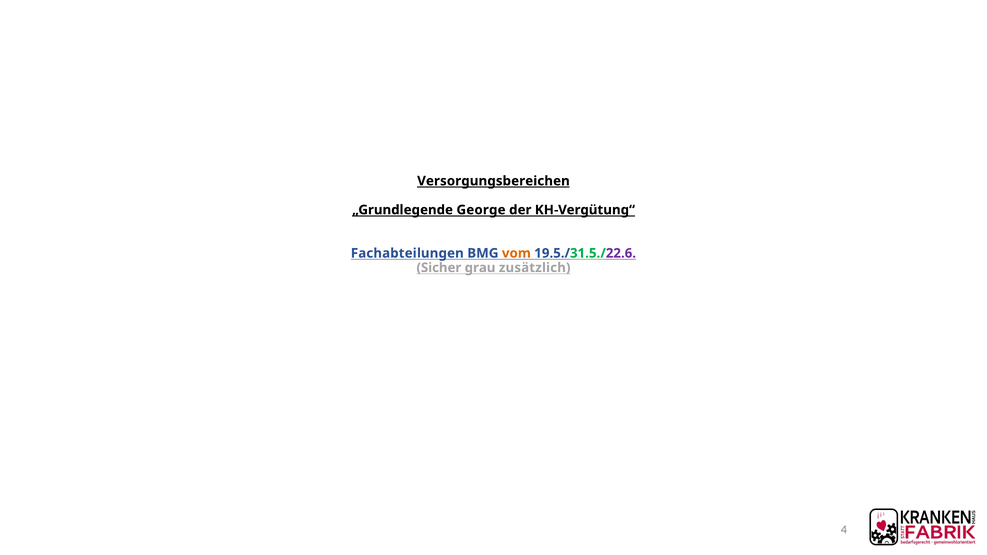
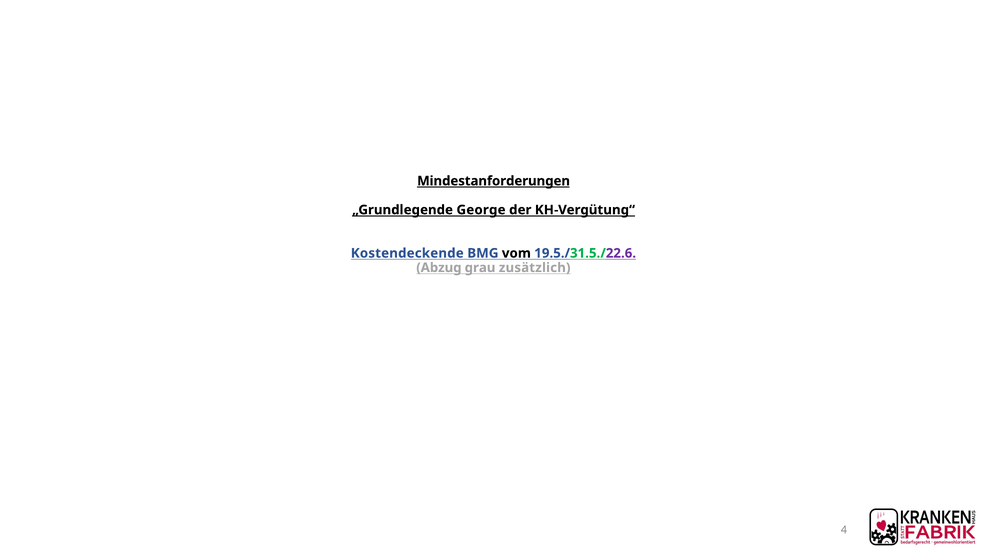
Versorgungsbereichen: Versorgungsbereichen -> Mindestanforderungen
Fachabteilungen: Fachabteilungen -> Kostendeckende
vom colour: orange -> black
Sicher: Sicher -> Abzug
